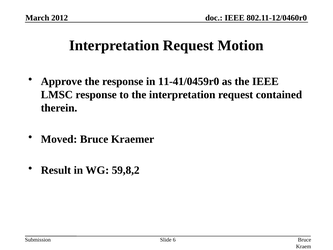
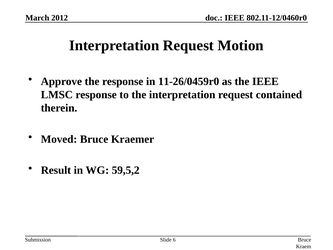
11-41/0459r0: 11-41/0459r0 -> 11-26/0459r0
59,8,2: 59,8,2 -> 59,5,2
